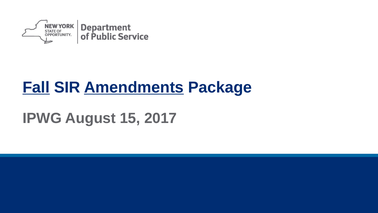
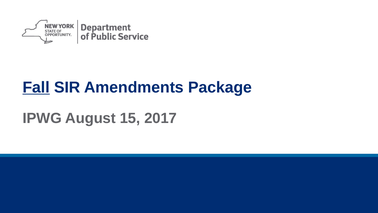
Amendments underline: present -> none
